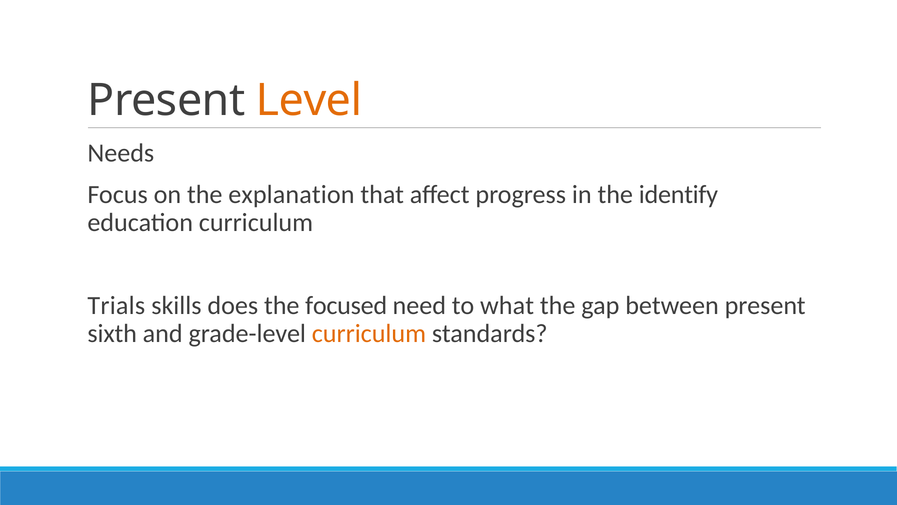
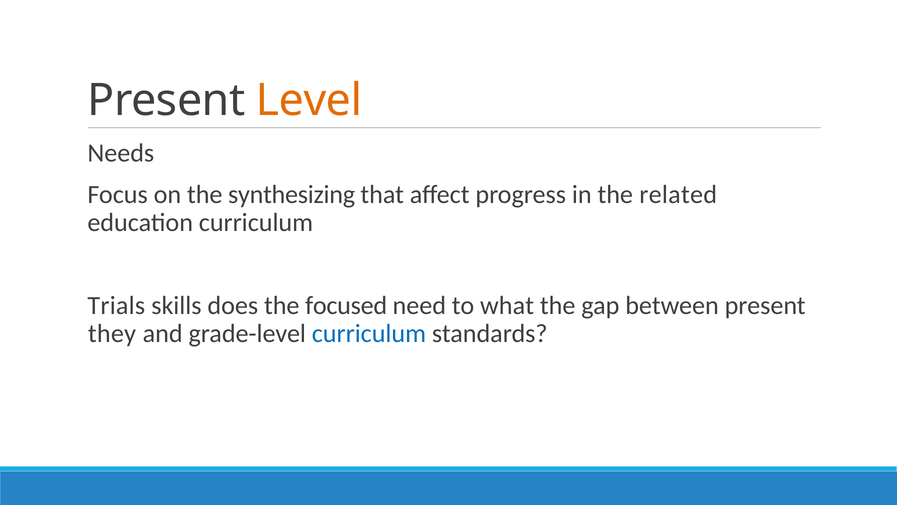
explanation: explanation -> synthesizing
identify: identify -> related
sixth: sixth -> they
curriculum at (369, 333) colour: orange -> blue
